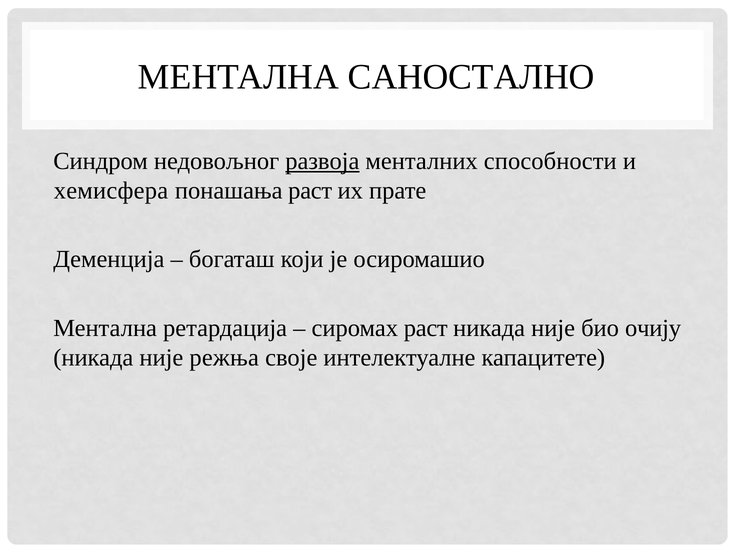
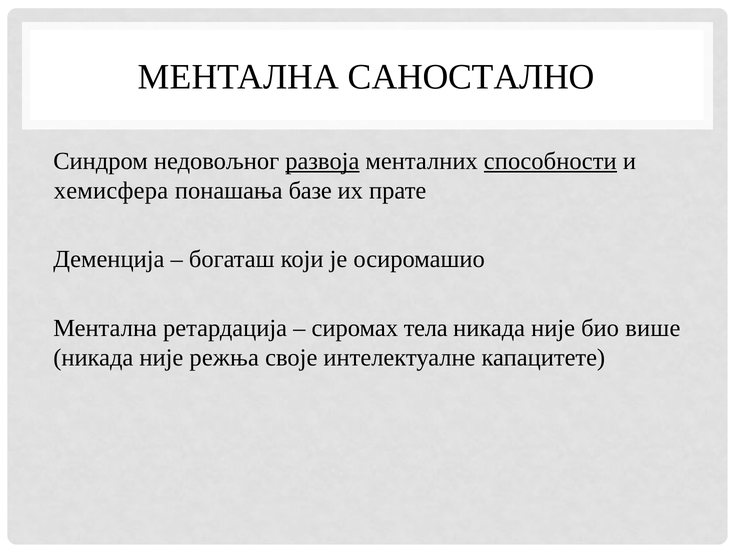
способности underline: none -> present
понашања раст: раст -> базе
сиромах раст: раст -> тела
очију: очију -> више
